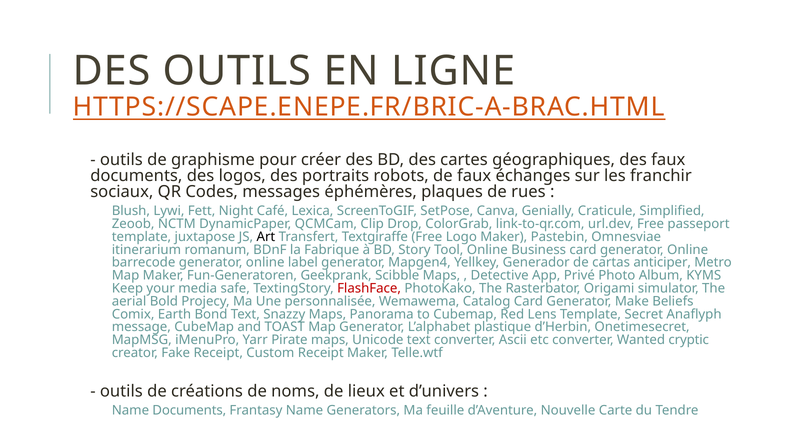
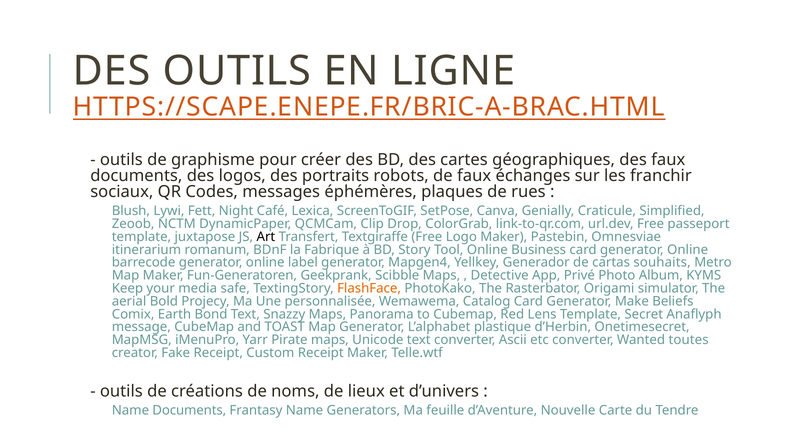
anticiper: anticiper -> souhaits
FlashFace colour: red -> orange
cryptic: cryptic -> toutes
